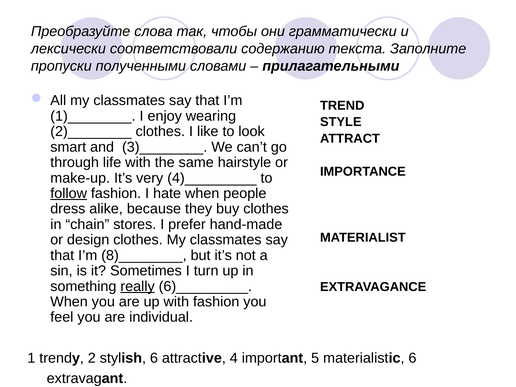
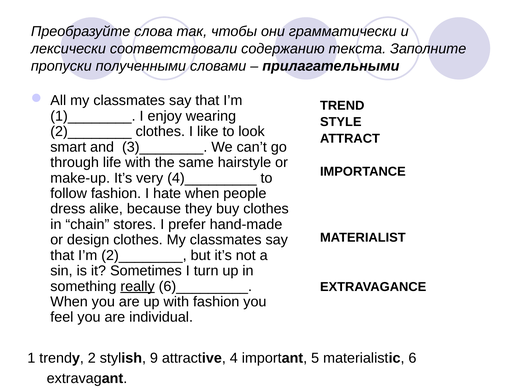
follow underline: present -> none
I’m 8)________: 8)________ -> 2)________
stylish 6: 6 -> 9
